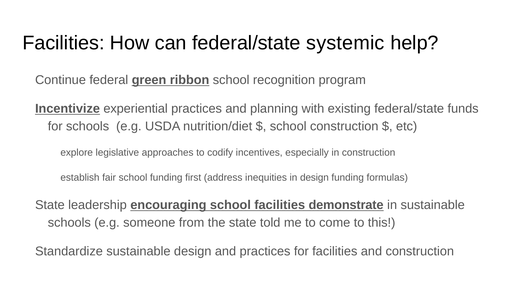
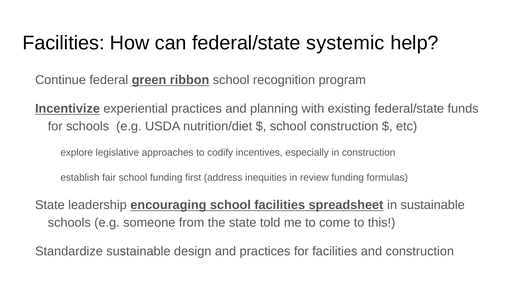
in design: design -> review
demonstrate: demonstrate -> spreadsheet
